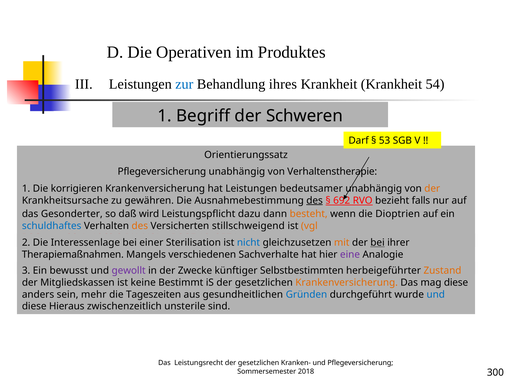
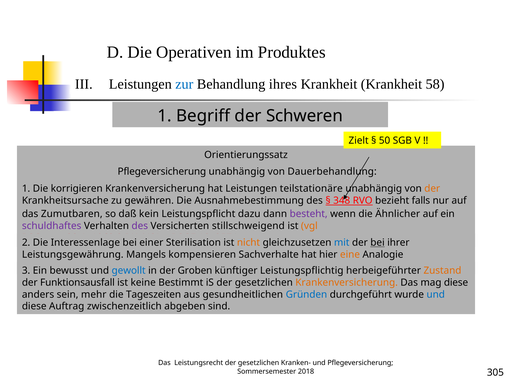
54: 54 -> 58
Darf: Darf -> Zielt
53: 53 -> 50
Verhaltenstherapie: Verhaltenstherapie -> Dauerbehandlung
bedeutsamer: bedeutsamer -> teilstationäre
des at (315, 200) underline: present -> none
692: 692 -> 348
Gesonderter: Gesonderter -> Zumutbaren
wird: wird -> kein
besteht colour: orange -> purple
Dioptrien: Dioptrien -> Ähnlicher
schuldhaftes colour: blue -> purple
des at (140, 226) colour: orange -> purple
nicht colour: blue -> orange
mit colour: orange -> blue
Therapiemaßnahmen: Therapiemaßnahmen -> Leistungsgewährung
verschiedenen: verschiedenen -> kompensieren
eine colour: purple -> orange
gewollt colour: purple -> blue
Zwecke: Zwecke -> Groben
Selbstbestimmten: Selbstbestimmten -> Leistungspflichtig
Mitgliedskassen: Mitgliedskassen -> Funktionsausfall
Hieraus: Hieraus -> Auftrag
unsterile: unsterile -> abgeben
300: 300 -> 305
